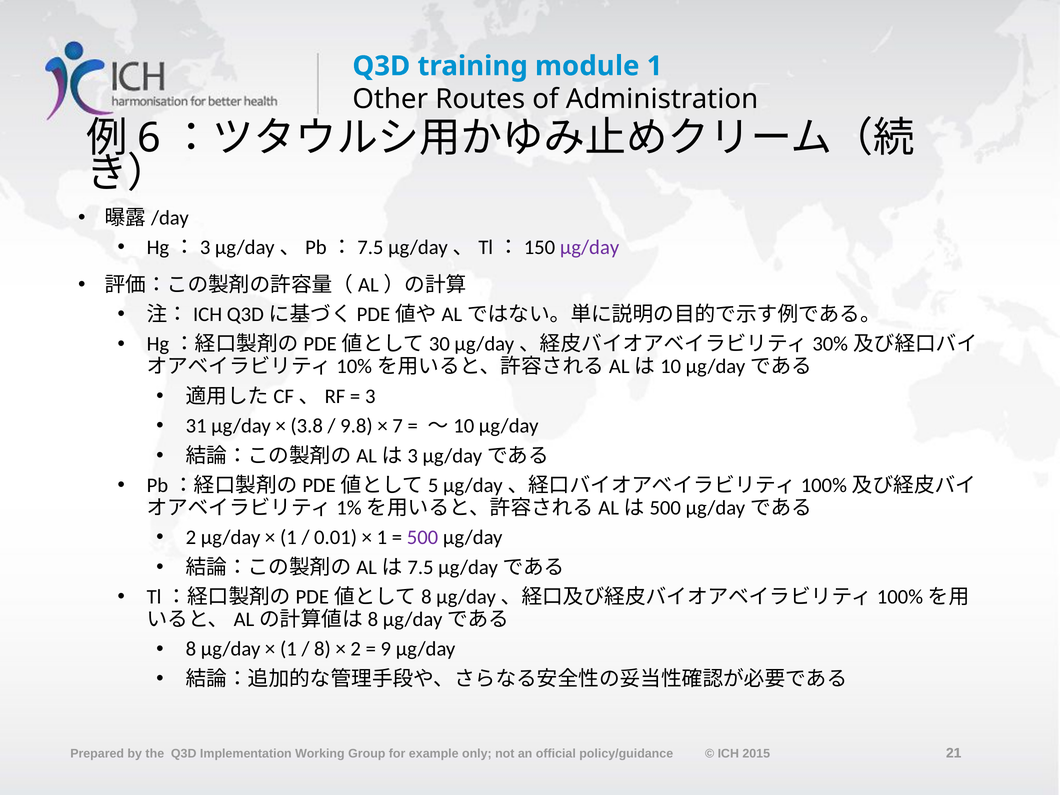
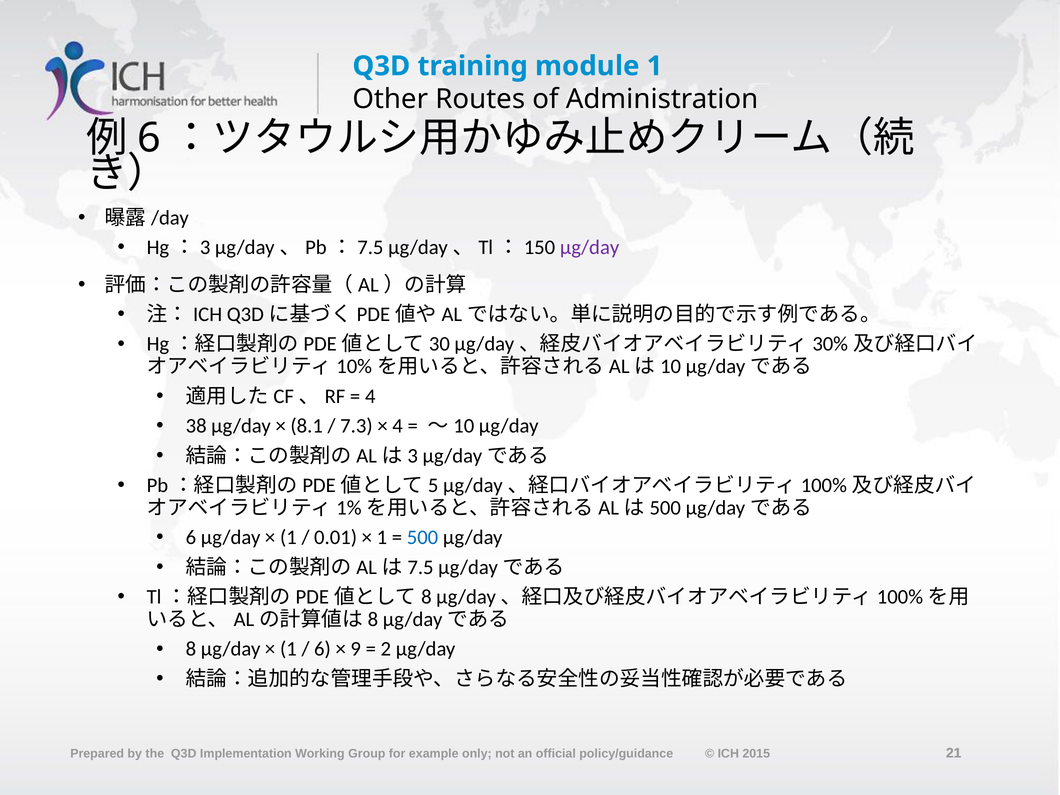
3 at (370, 396): 3 -> 4
31: 31 -> 38
3.8: 3.8 -> 8.1
9.8: 9.8 -> 7.3
7 at (398, 426): 7 -> 4
2 at (191, 538): 2 -> 6
500 colour: purple -> blue
8 at (322, 649): 8 -> 6
2 at (356, 649): 2 -> 9
9: 9 -> 2
